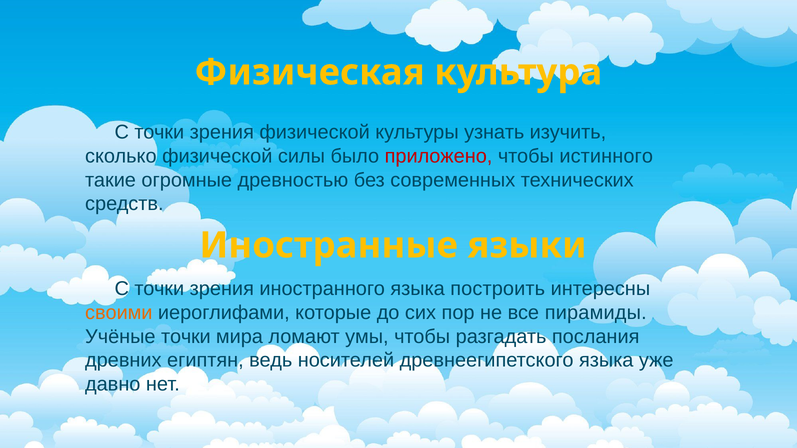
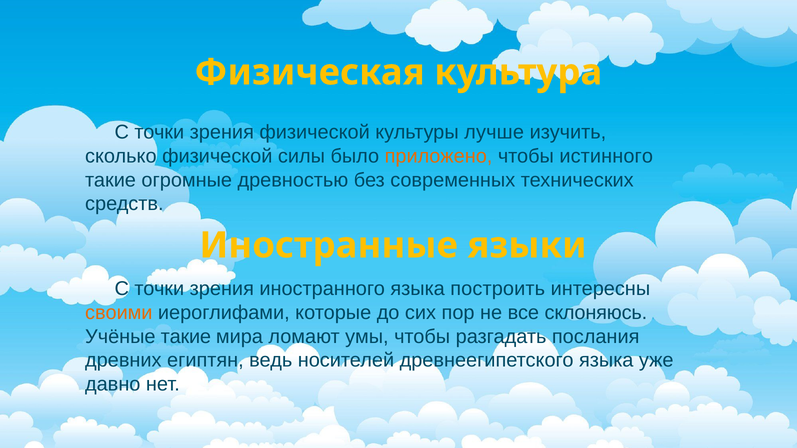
узнать: узнать -> лучше
приложено colour: red -> orange
пирамиды: пирамиды -> склоняюсь
Учёные точки: точки -> такие
